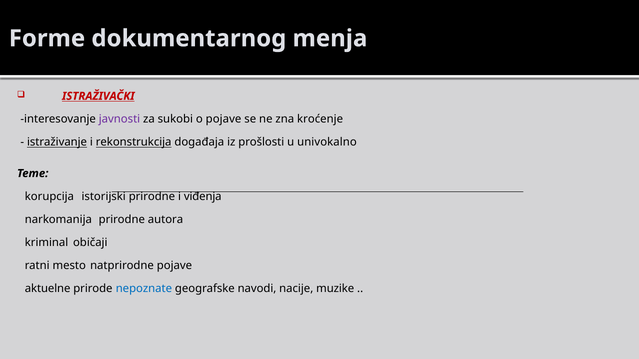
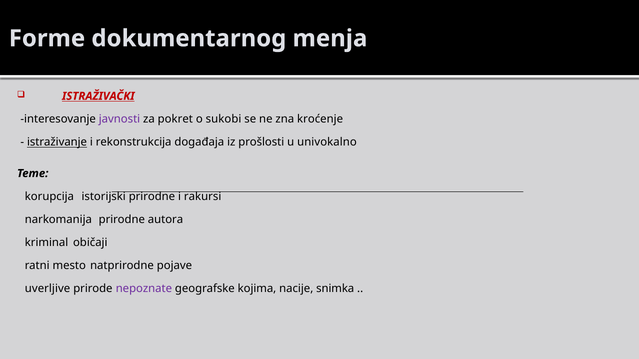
sukobi: sukobi -> pokret
o pojave: pojave -> sukobi
rekonstrukcija underline: present -> none
viđenja: viđenja -> rakursi
aktuelne: aktuelne -> uverljive
nepoznate colour: blue -> purple
navodi: navodi -> kojima
muzike: muzike -> snimka
